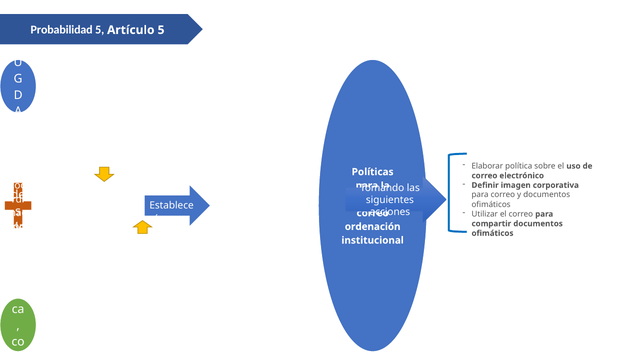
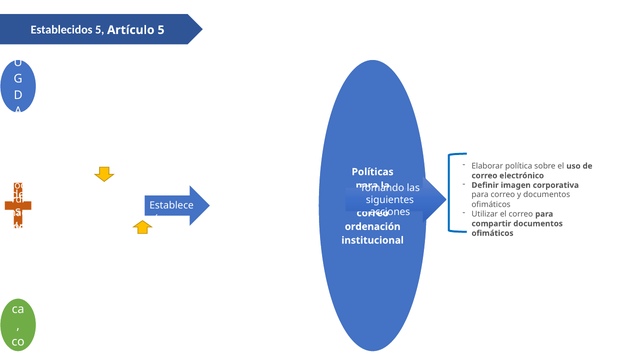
Probabilidad: Probabilidad -> Establecidos
